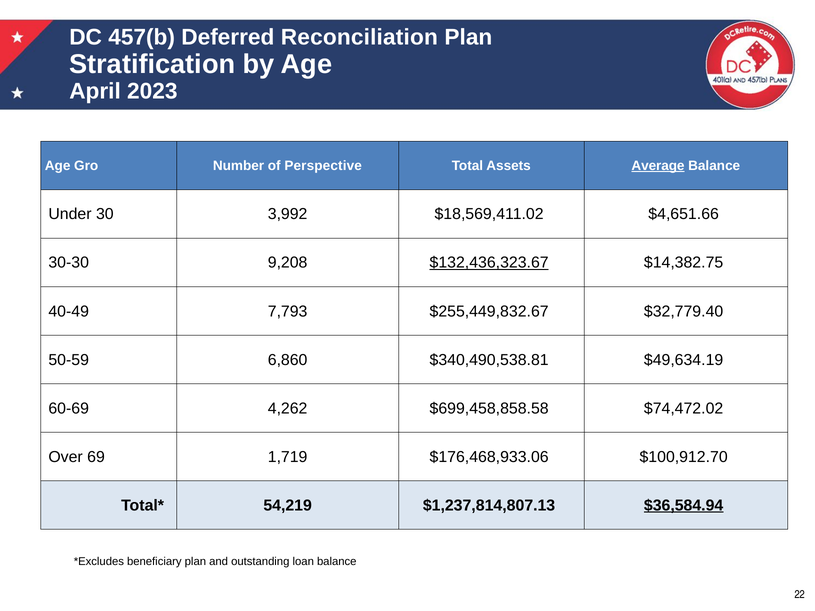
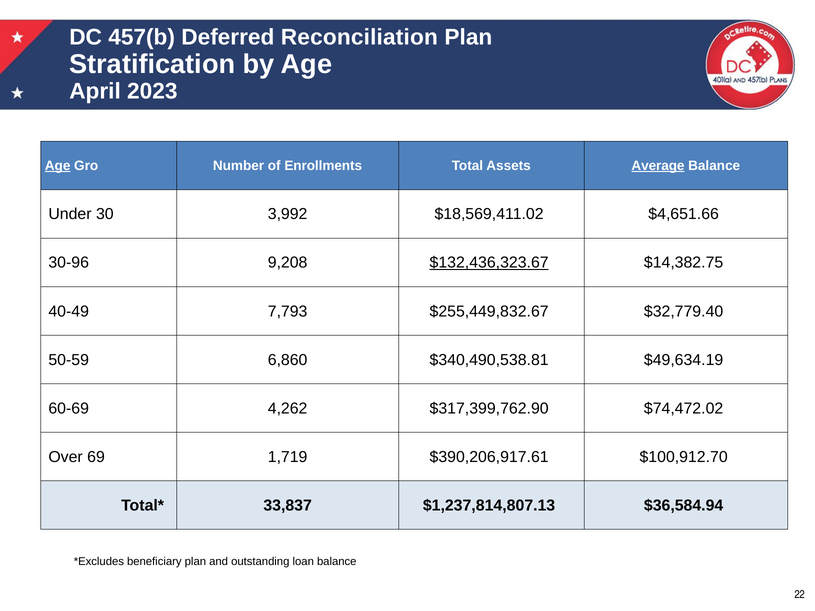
Age at (58, 166) underline: none -> present
Perspective: Perspective -> Enrollments
30-30: 30-30 -> 30-96
$699,458,858.58: $699,458,858.58 -> $317,399,762.90
$176,468,933.06: $176,468,933.06 -> $390,206,917.61
54,219: 54,219 -> 33,837
$36,584.94 underline: present -> none
